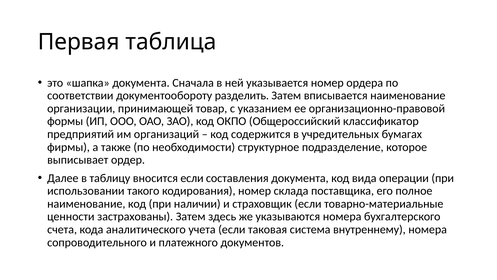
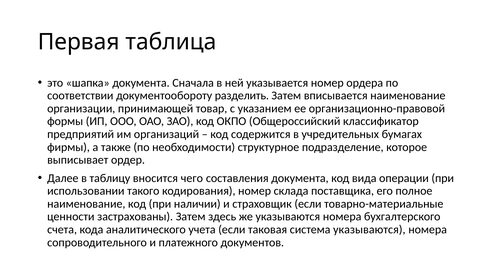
вносится если: если -> чего
система внутреннему: внутреннему -> указываются
